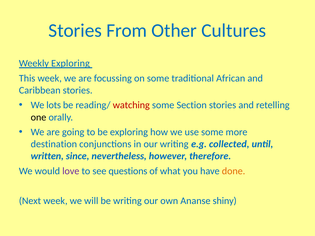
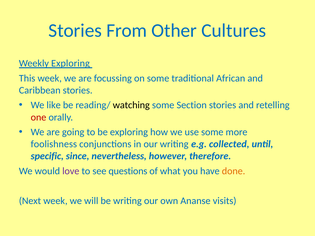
lots: lots -> like
watching colour: red -> black
one colour: black -> red
destination: destination -> foolishness
written: written -> specific
shiny: shiny -> visits
